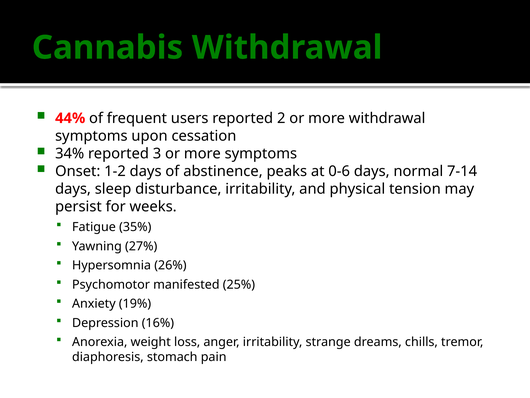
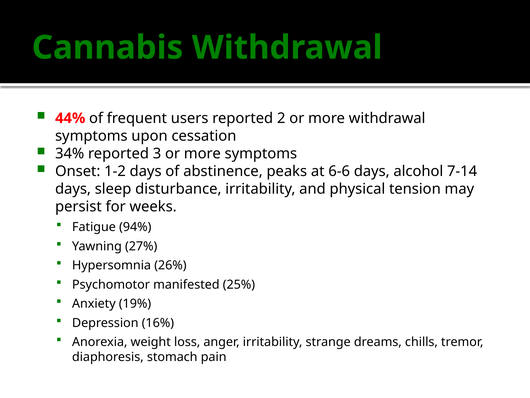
0-6: 0-6 -> 6-6
normal: normal -> alcohol
35%: 35% -> 94%
